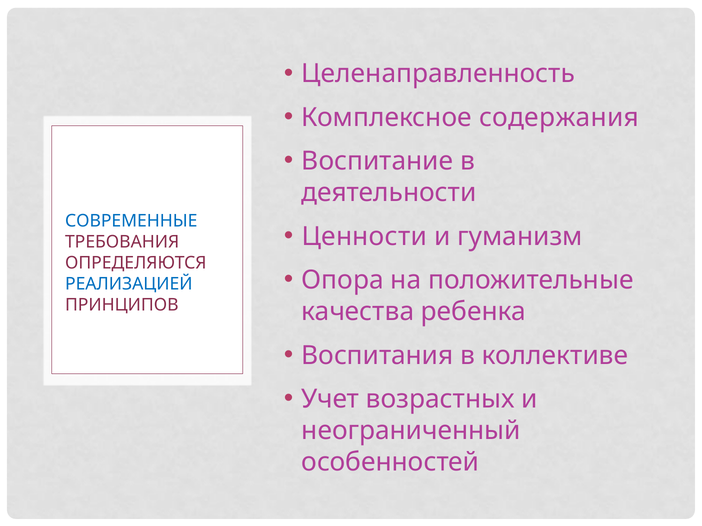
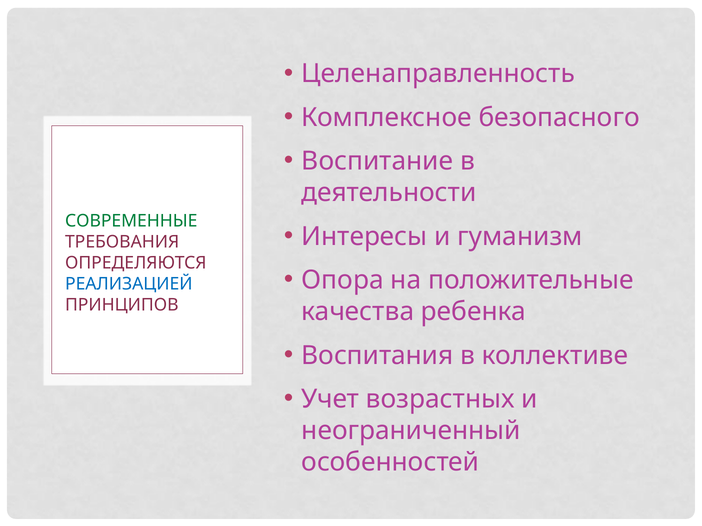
содержания: содержания -> безопасного
СОВРЕМЕННЫЕ colour: blue -> green
Ценности: Ценности -> Интересы
